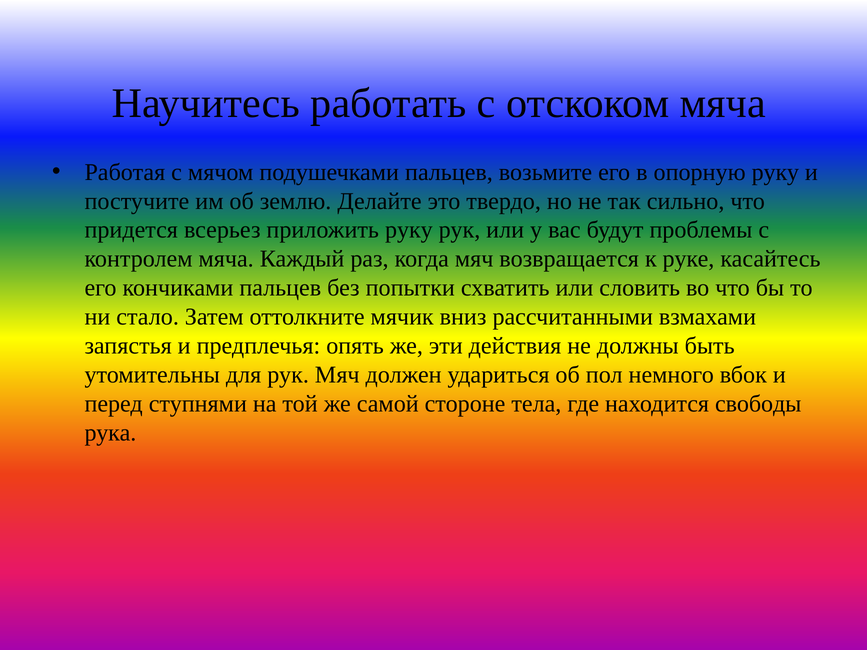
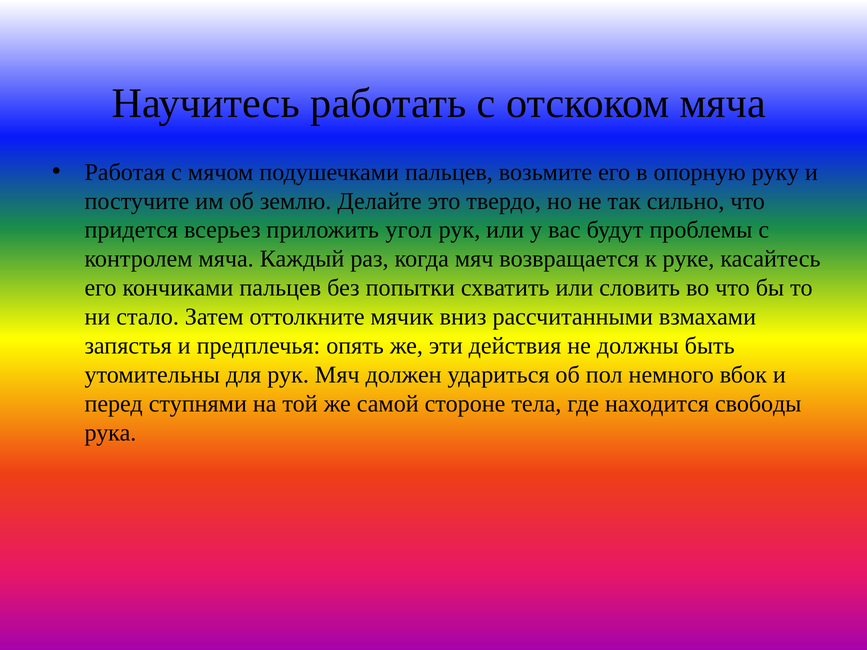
приложить руку: руку -> угол
